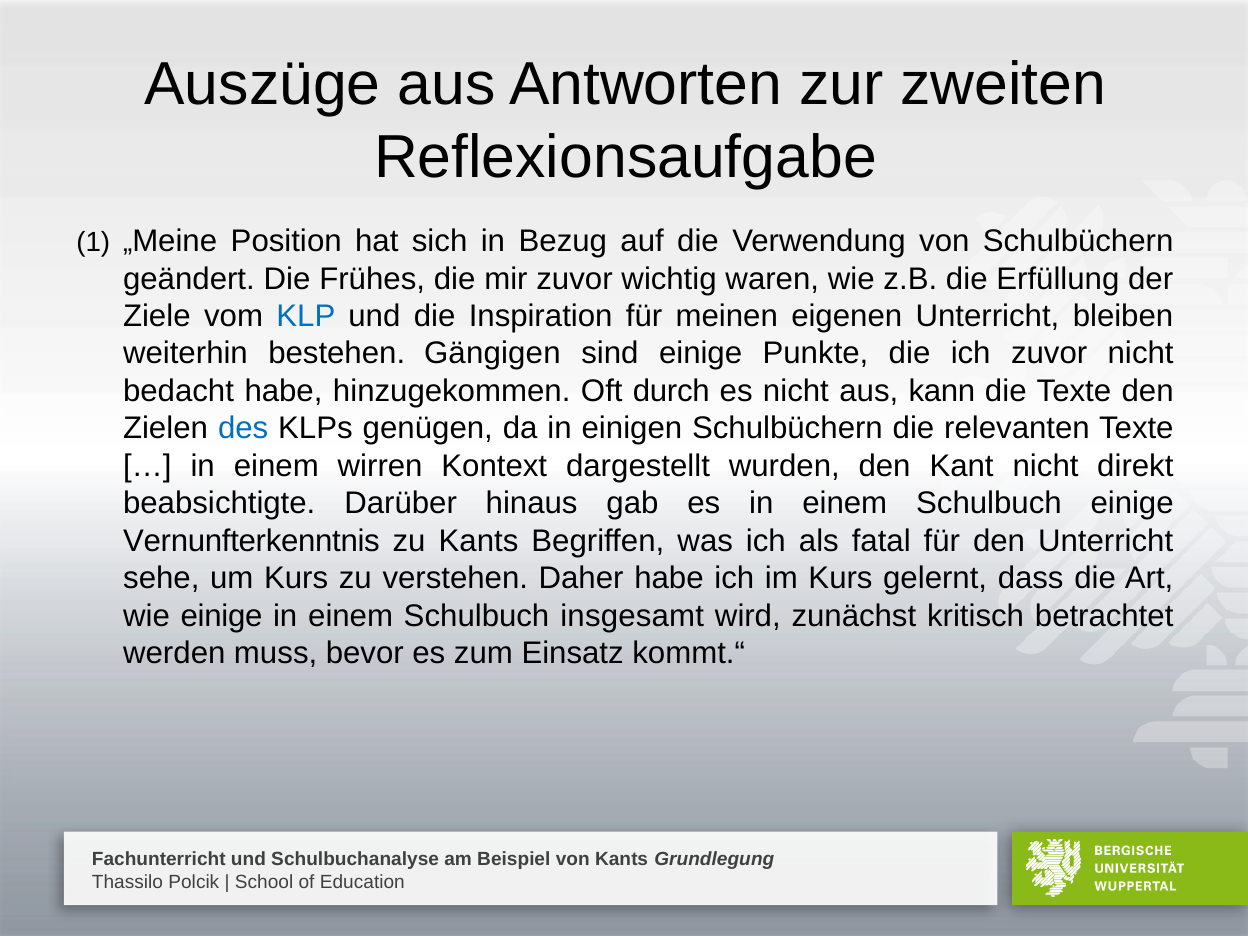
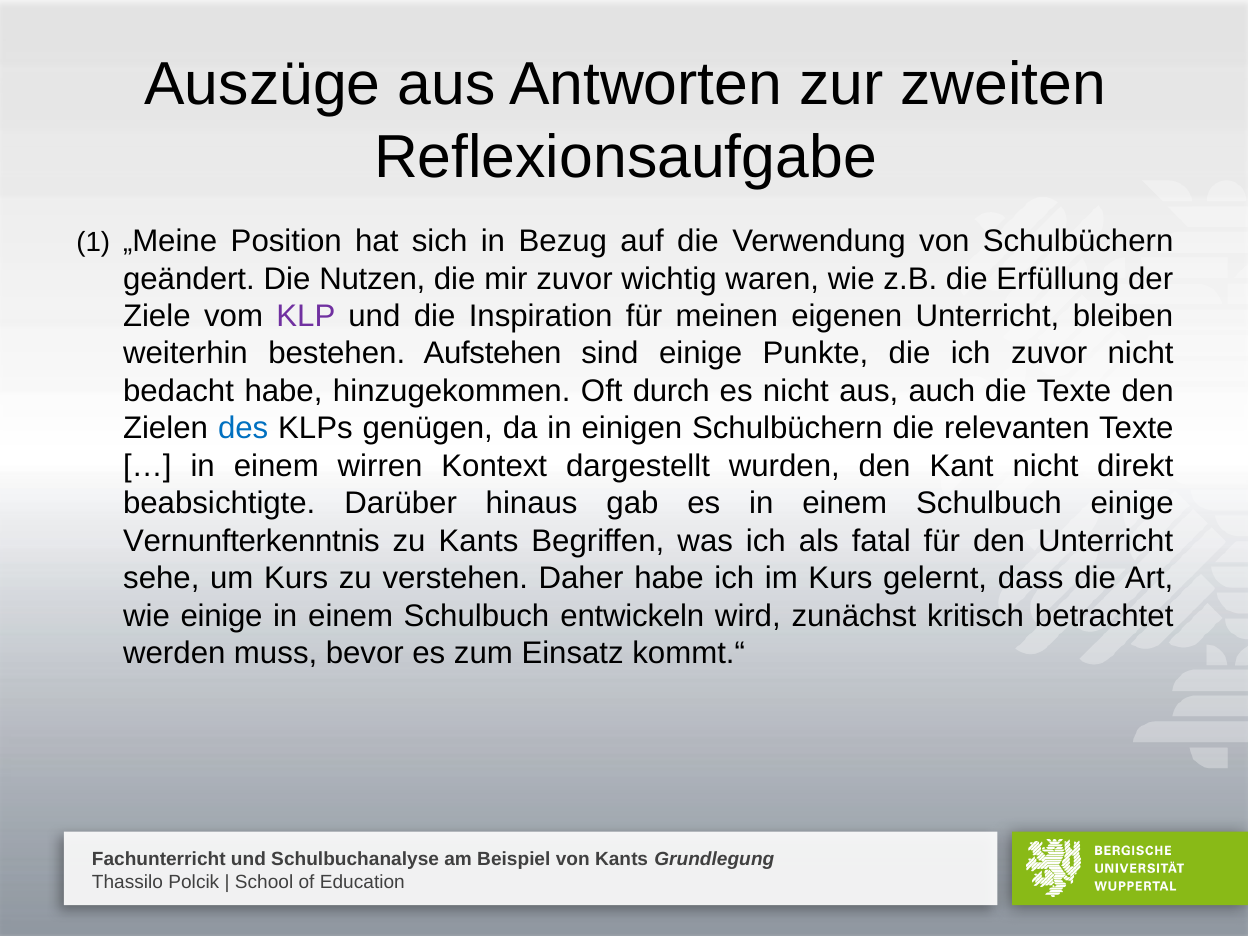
Frühes: Frühes -> Nutzen
KLP colour: blue -> purple
Gängigen: Gängigen -> Aufstehen
kann: kann -> auch
insgesamt: insgesamt -> entwickeln
